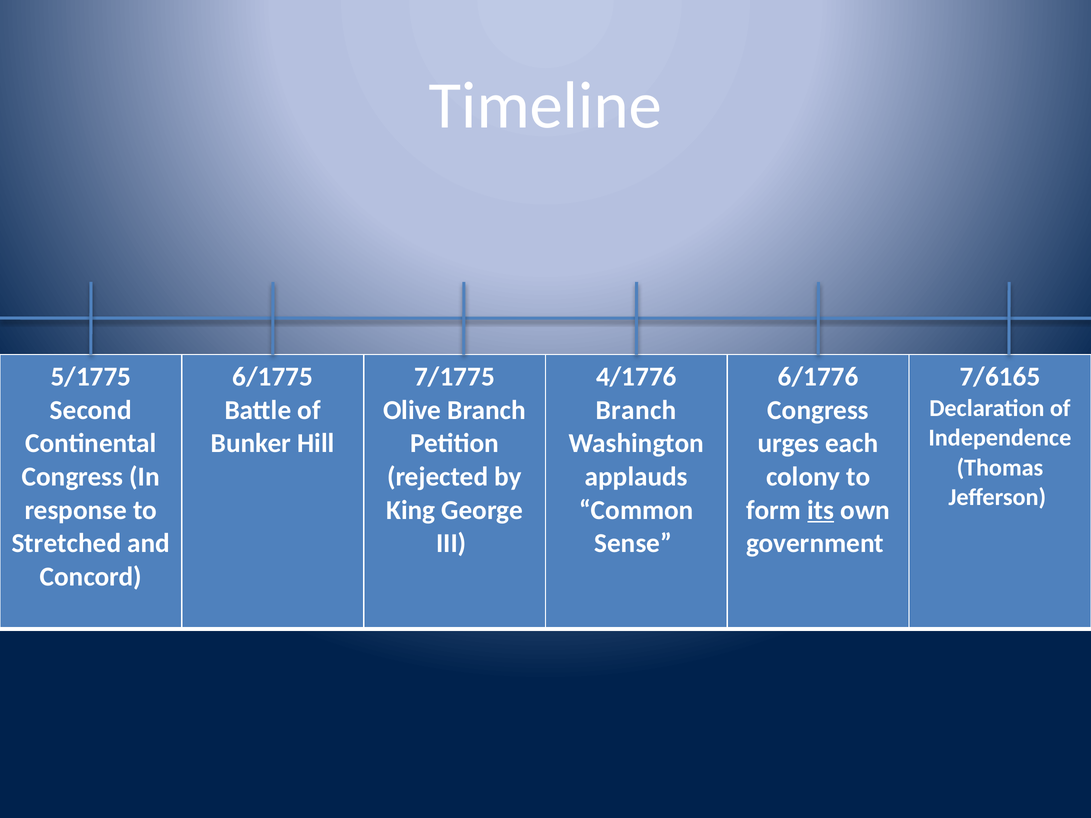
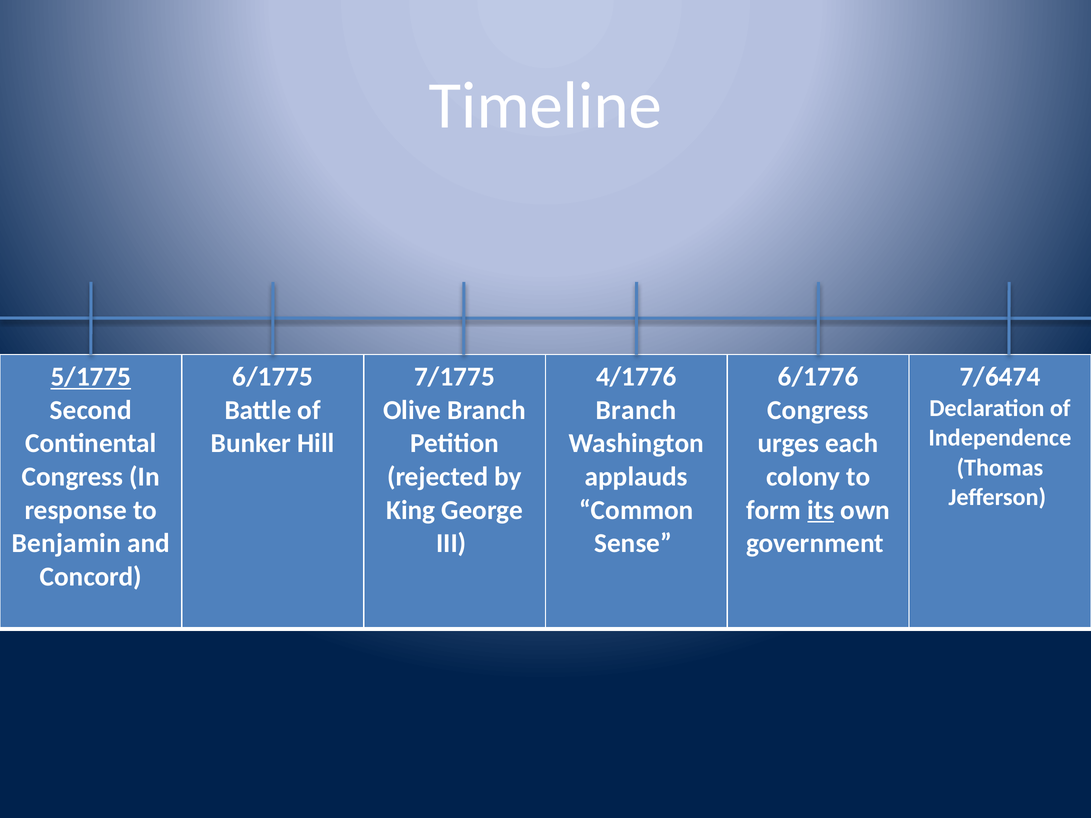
5/1775 underline: none -> present
7/6165: 7/6165 -> 7/6474
Stretched: Stretched -> Benjamin
